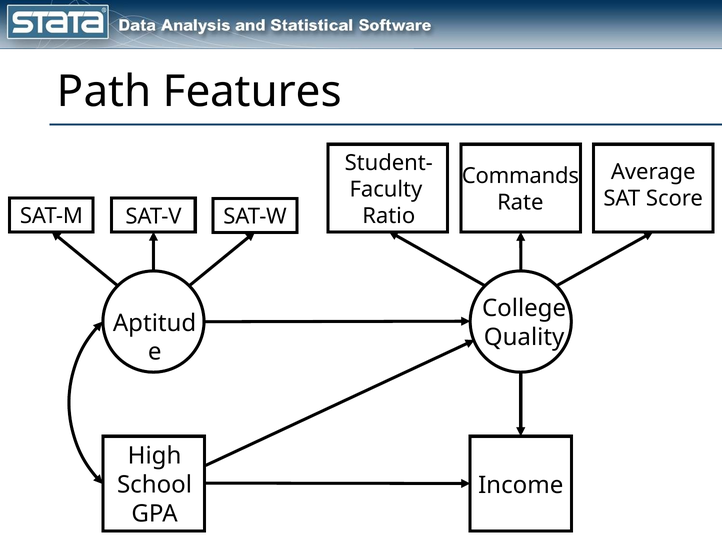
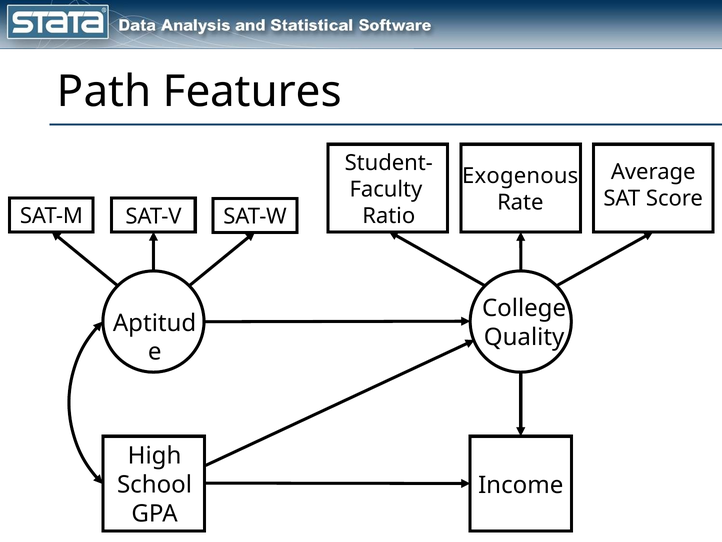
Commands: Commands -> Exogenous
